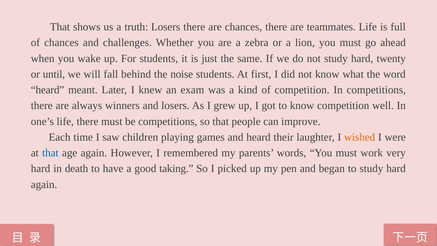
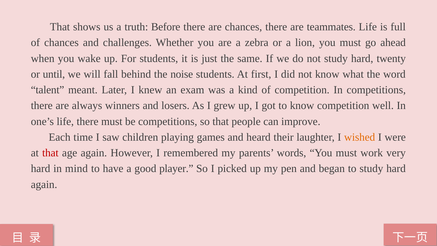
truth Losers: Losers -> Before
heard at (48, 90): heard -> talent
that at (50, 153) colour: blue -> red
death: death -> mind
taking: taking -> player
